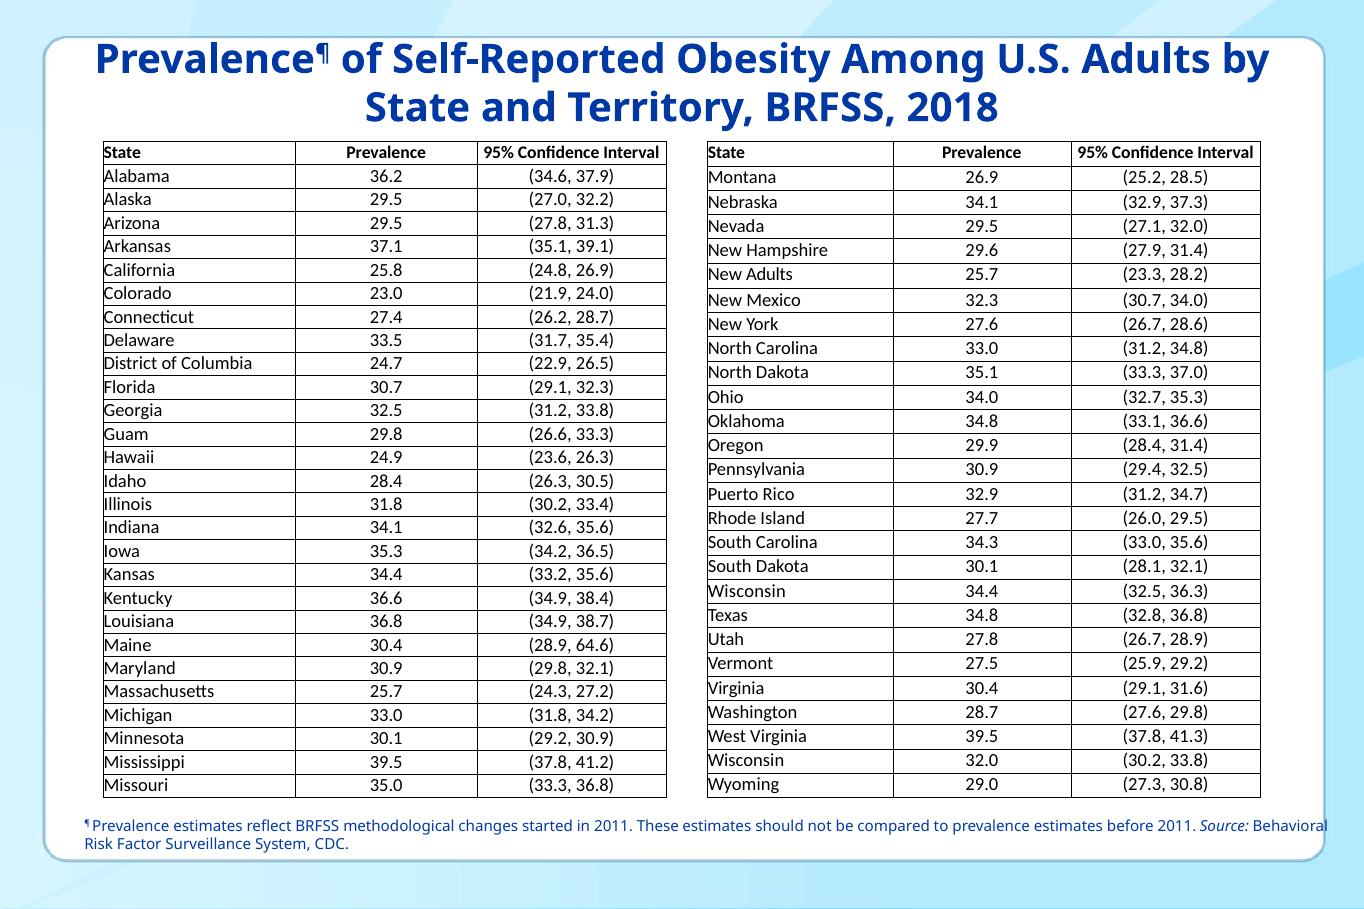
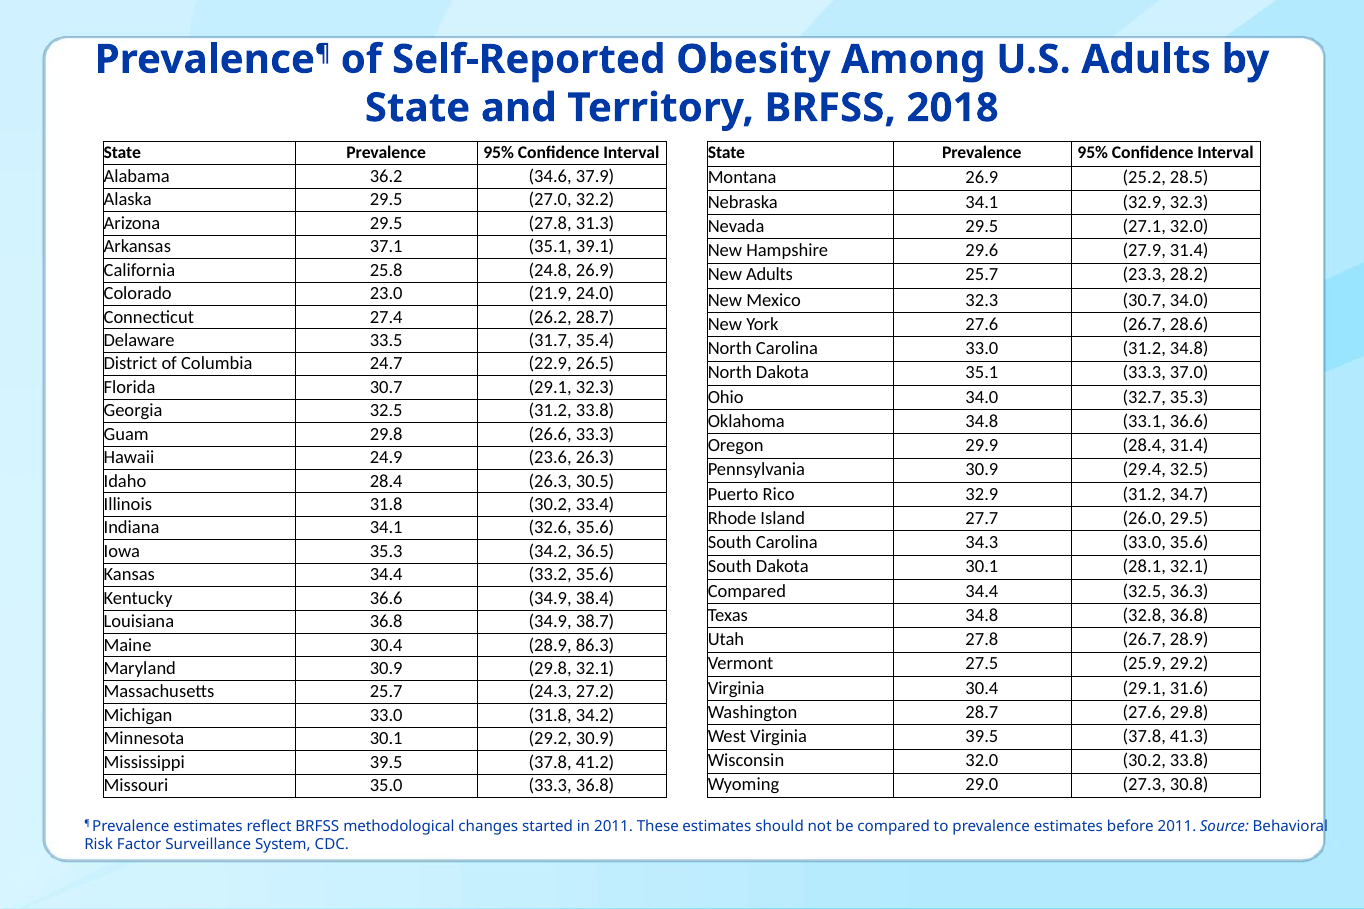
32.9 37.3: 37.3 -> 32.3
Wisconsin at (747, 591): Wisconsin -> Compared
64.6: 64.6 -> 86.3
